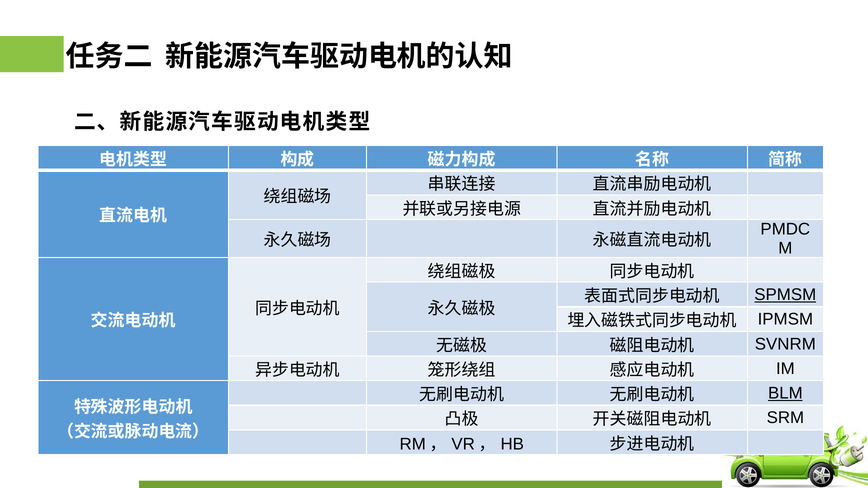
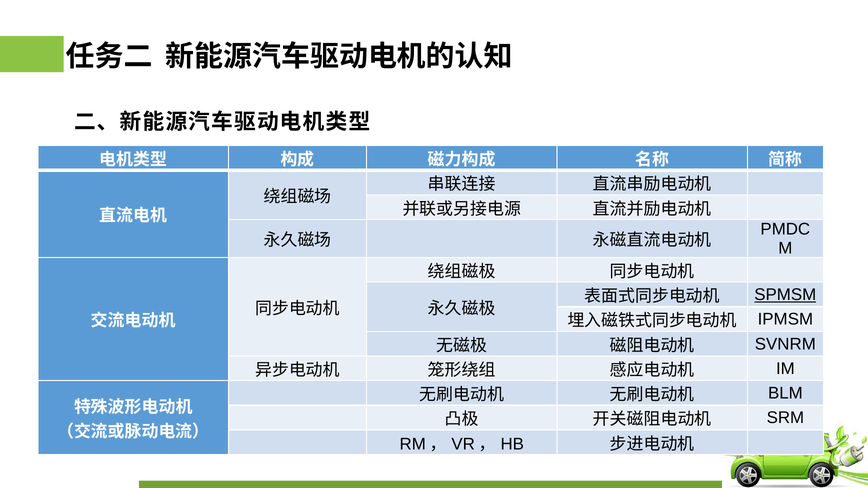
BLM underline: present -> none
